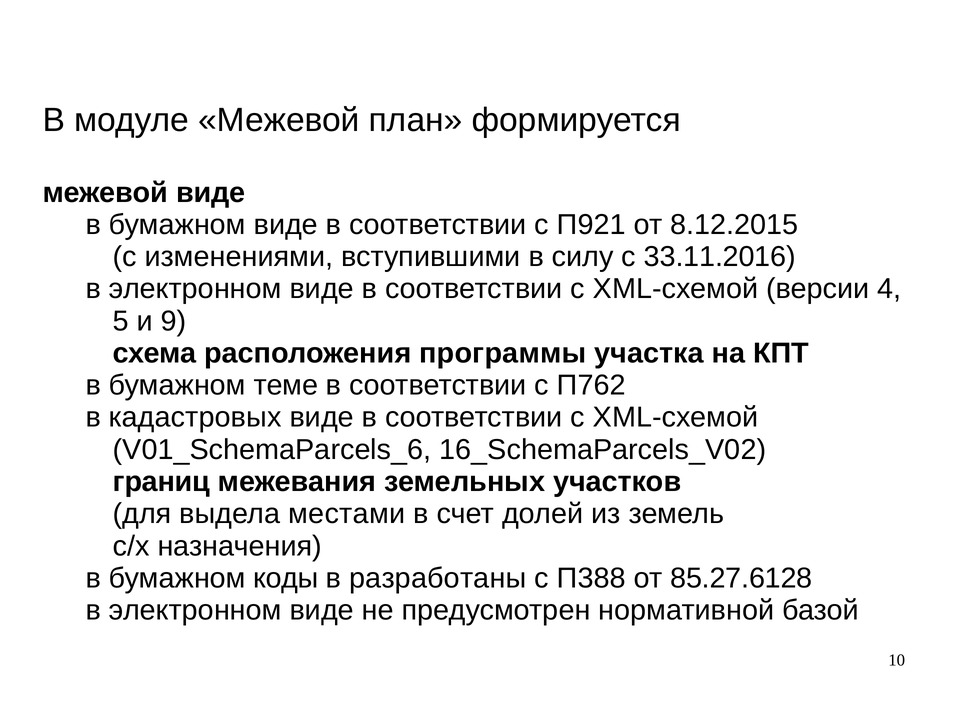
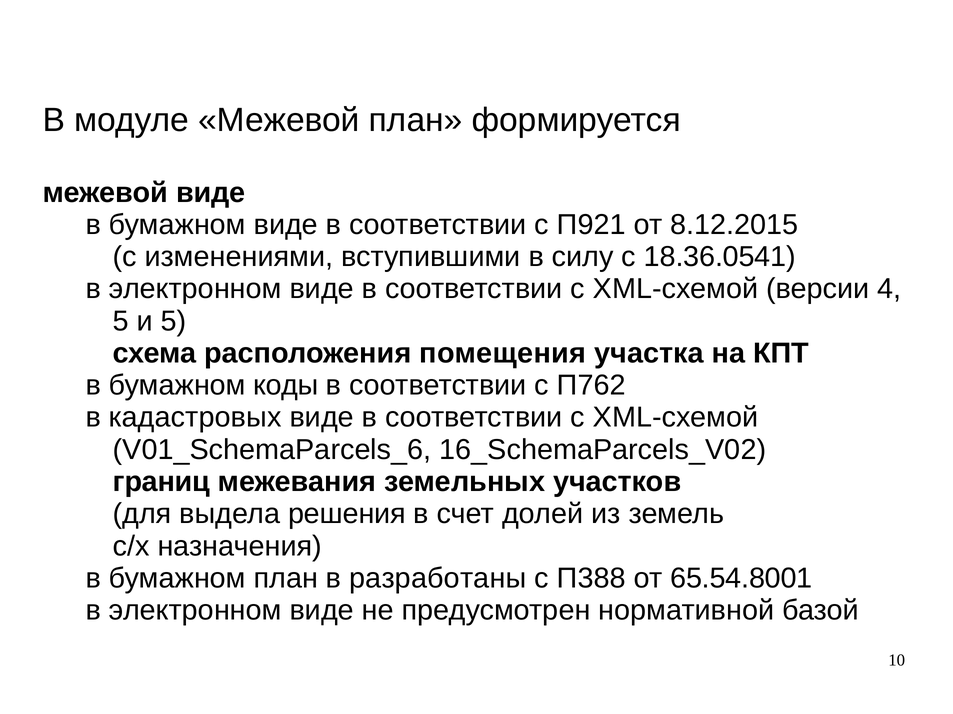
33.11.2016: 33.11.2016 -> 18.36.0541
и 9: 9 -> 5
программы: программы -> помещения
теме: теме -> коды
местами: местами -> решения
бумажном коды: коды -> план
85.27.6128: 85.27.6128 -> 65.54.8001
